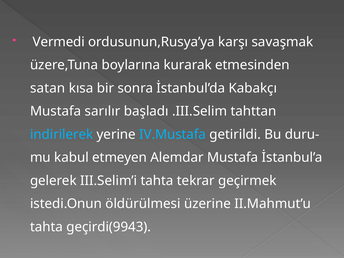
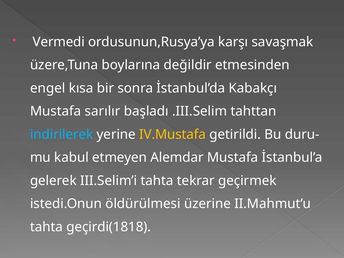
kurarak: kurarak -> değildir
satan: satan -> engel
IV.Mustafa colour: light blue -> yellow
geçirdi(9943: geçirdi(9943 -> geçirdi(1818
